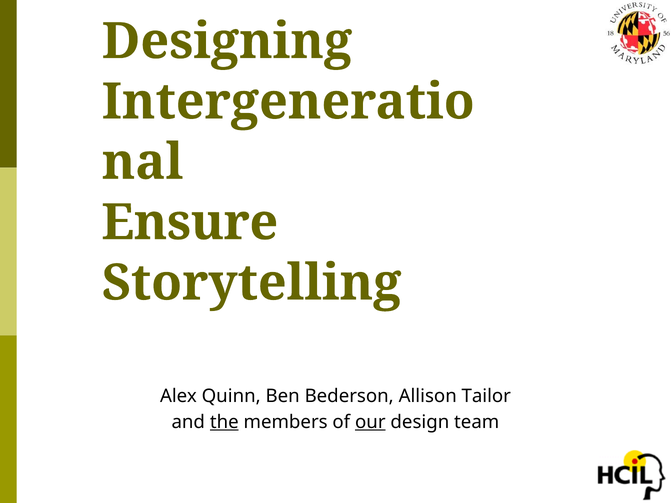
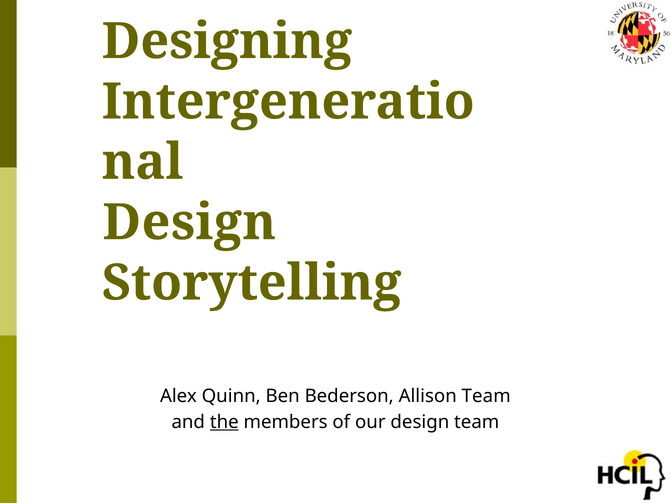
Ensure at (190, 223): Ensure -> Design
Allison Tailor: Tailor -> Team
our underline: present -> none
